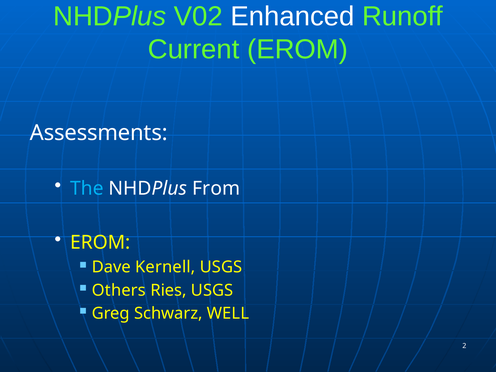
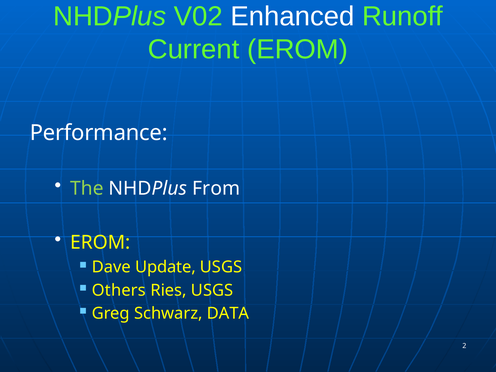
Assessments: Assessments -> Performance
The colour: light blue -> light green
Kernell: Kernell -> Update
WELL: WELL -> DATA
